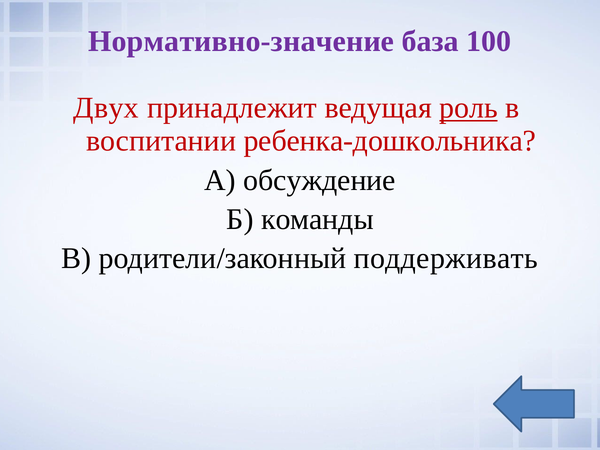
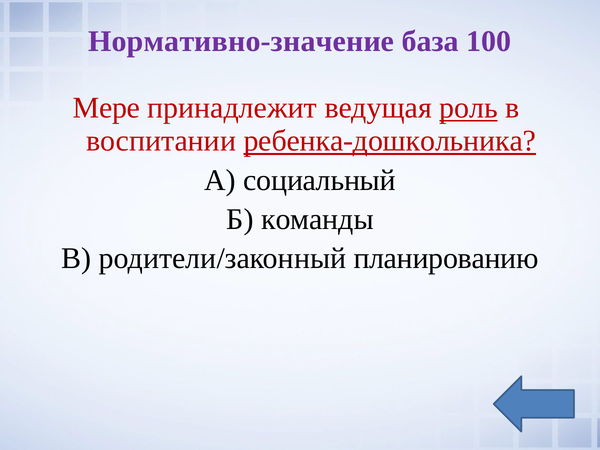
Двух: Двух -> Мере
ребенка-дошкольника underline: none -> present
обсуждение: обсуждение -> социальный
поддерживать: поддерживать -> планированию
